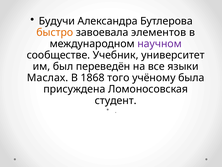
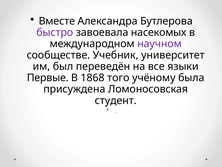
Будучи: Будучи -> Вместе
быстро colour: orange -> purple
элементов: элементов -> насекомых
Маслах: Маслах -> Первые
